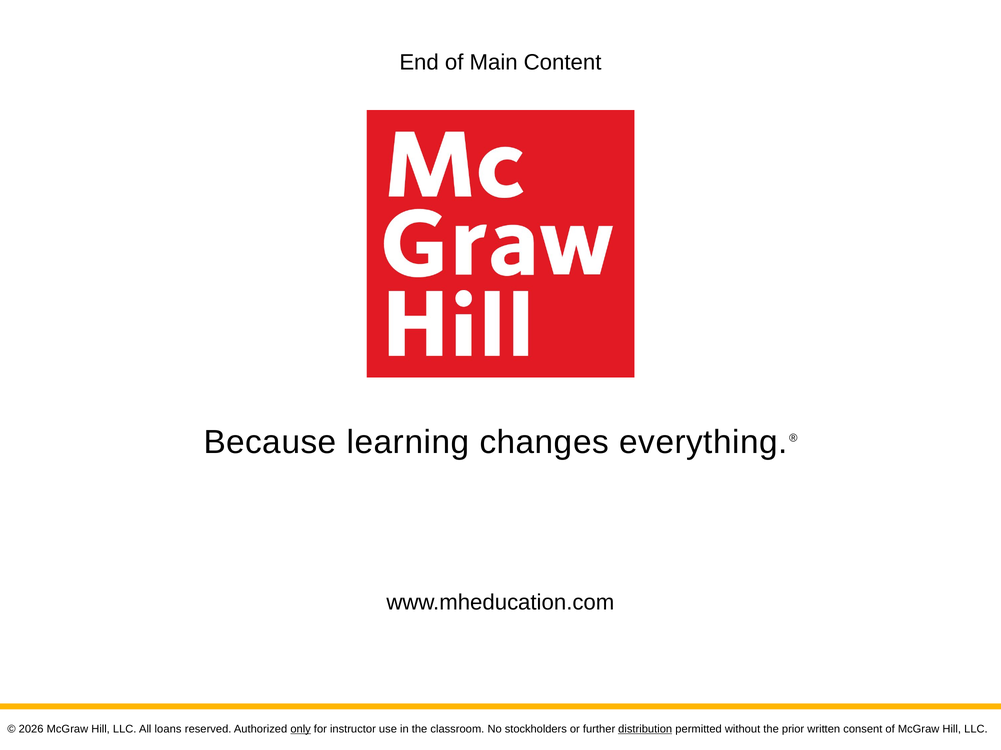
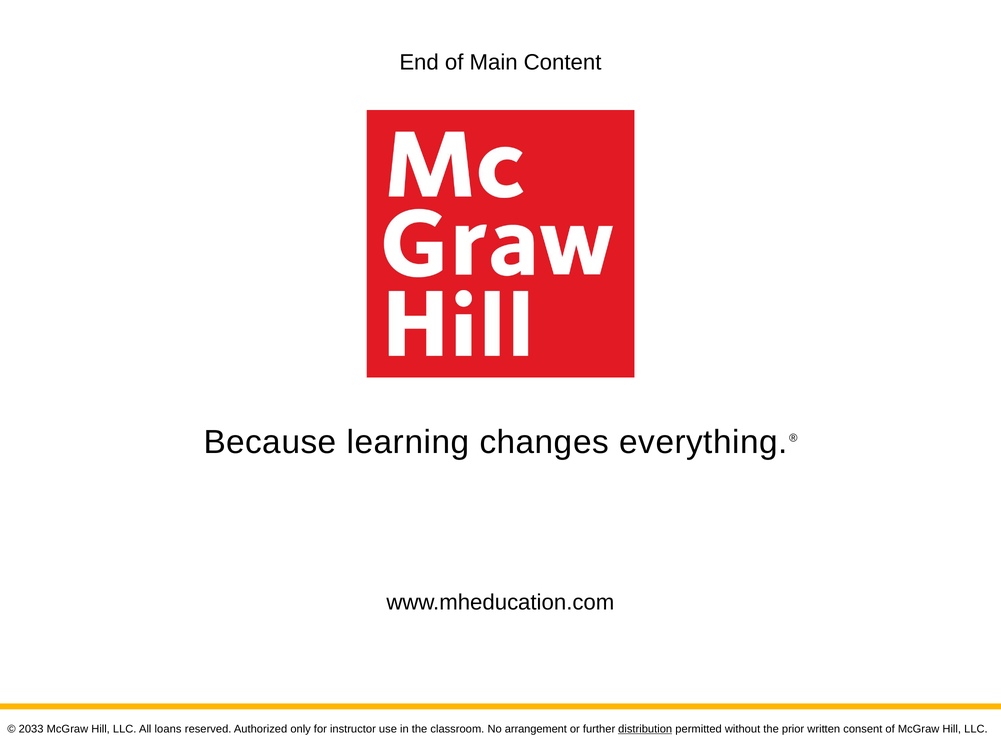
2026: 2026 -> 2033
only underline: present -> none
stockholders: stockholders -> arrangement
